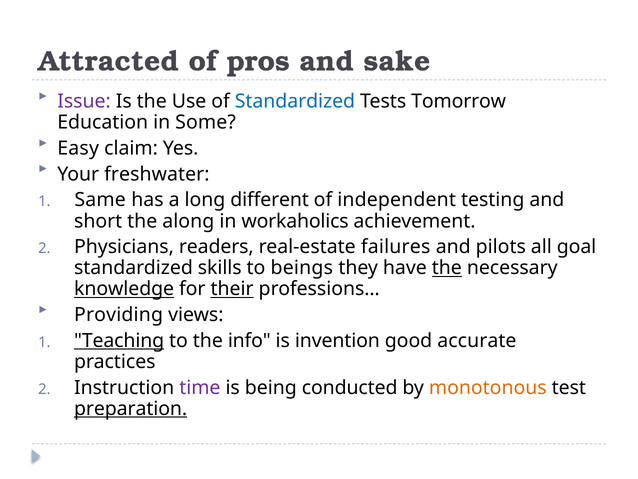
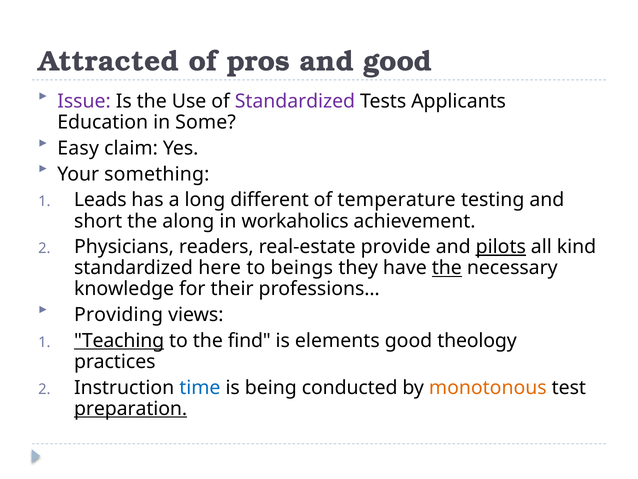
and sake: sake -> good
Standardized at (295, 101) colour: blue -> purple
Tomorrow: Tomorrow -> Applicants
freshwater: freshwater -> something
Same: Same -> Leads
independent: independent -> temperature
failures: failures -> provide
pilots underline: none -> present
goal: goal -> kind
skills: skills -> here
knowledge underline: present -> none
their underline: present -> none
info: info -> find
invention: invention -> elements
accurate: accurate -> theology
time colour: purple -> blue
